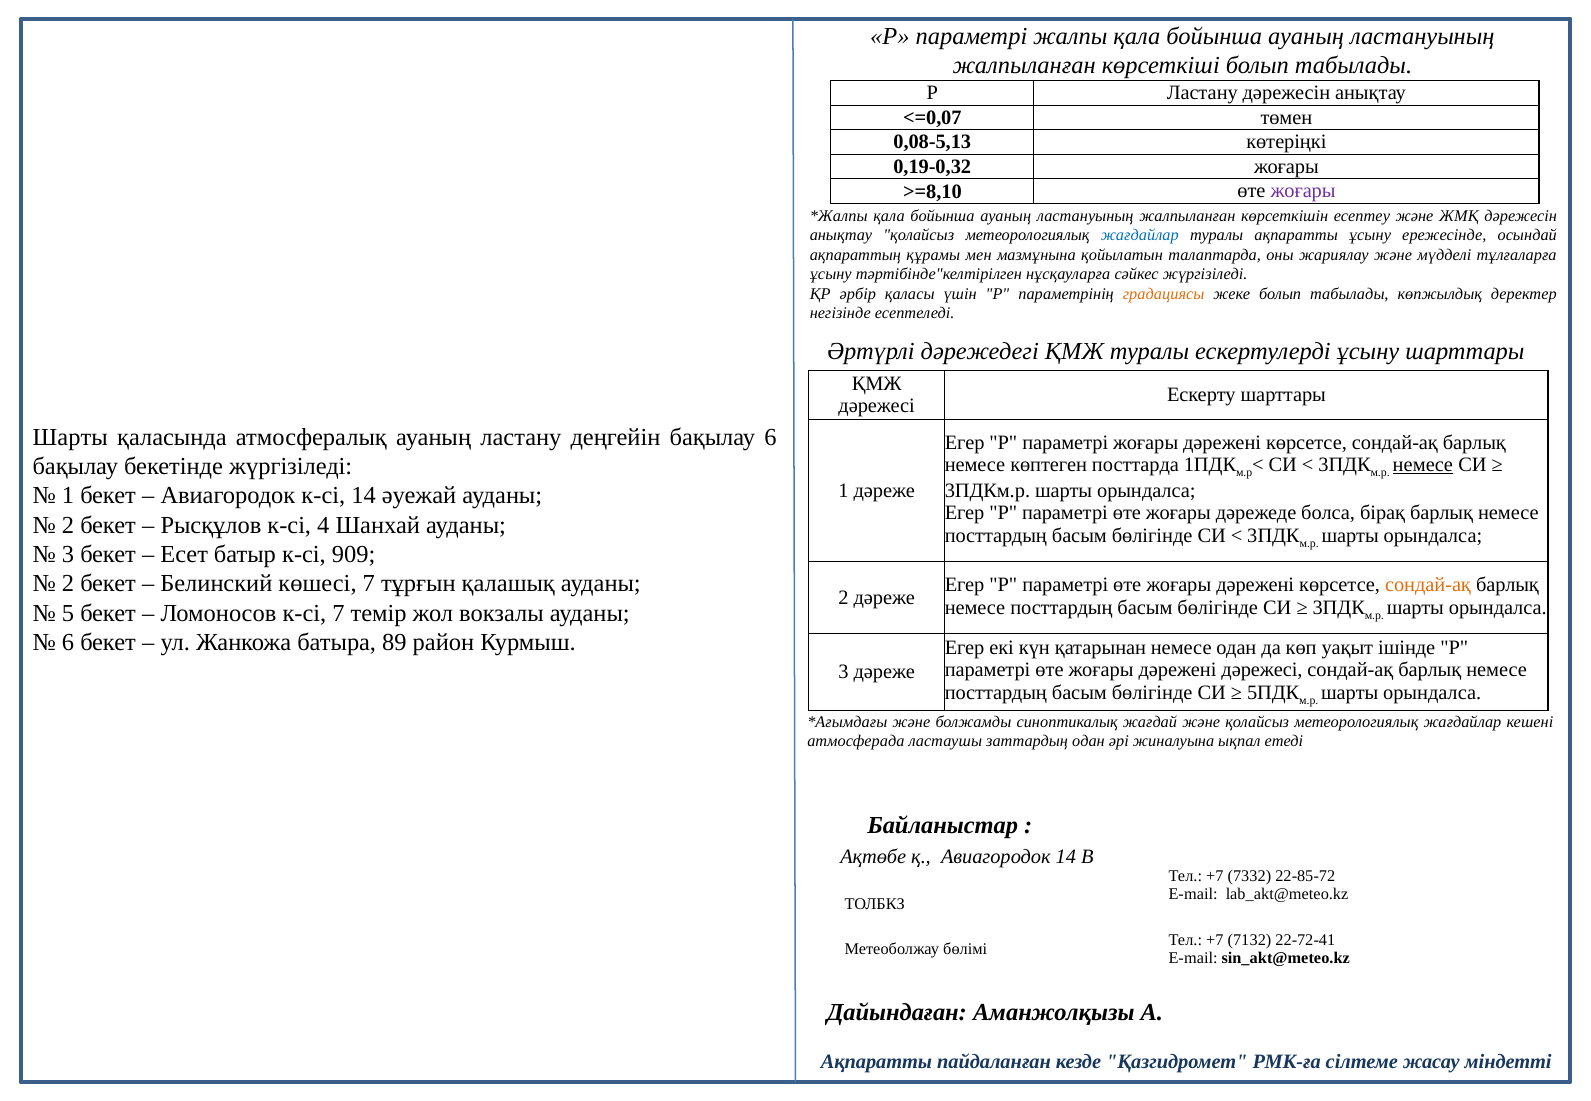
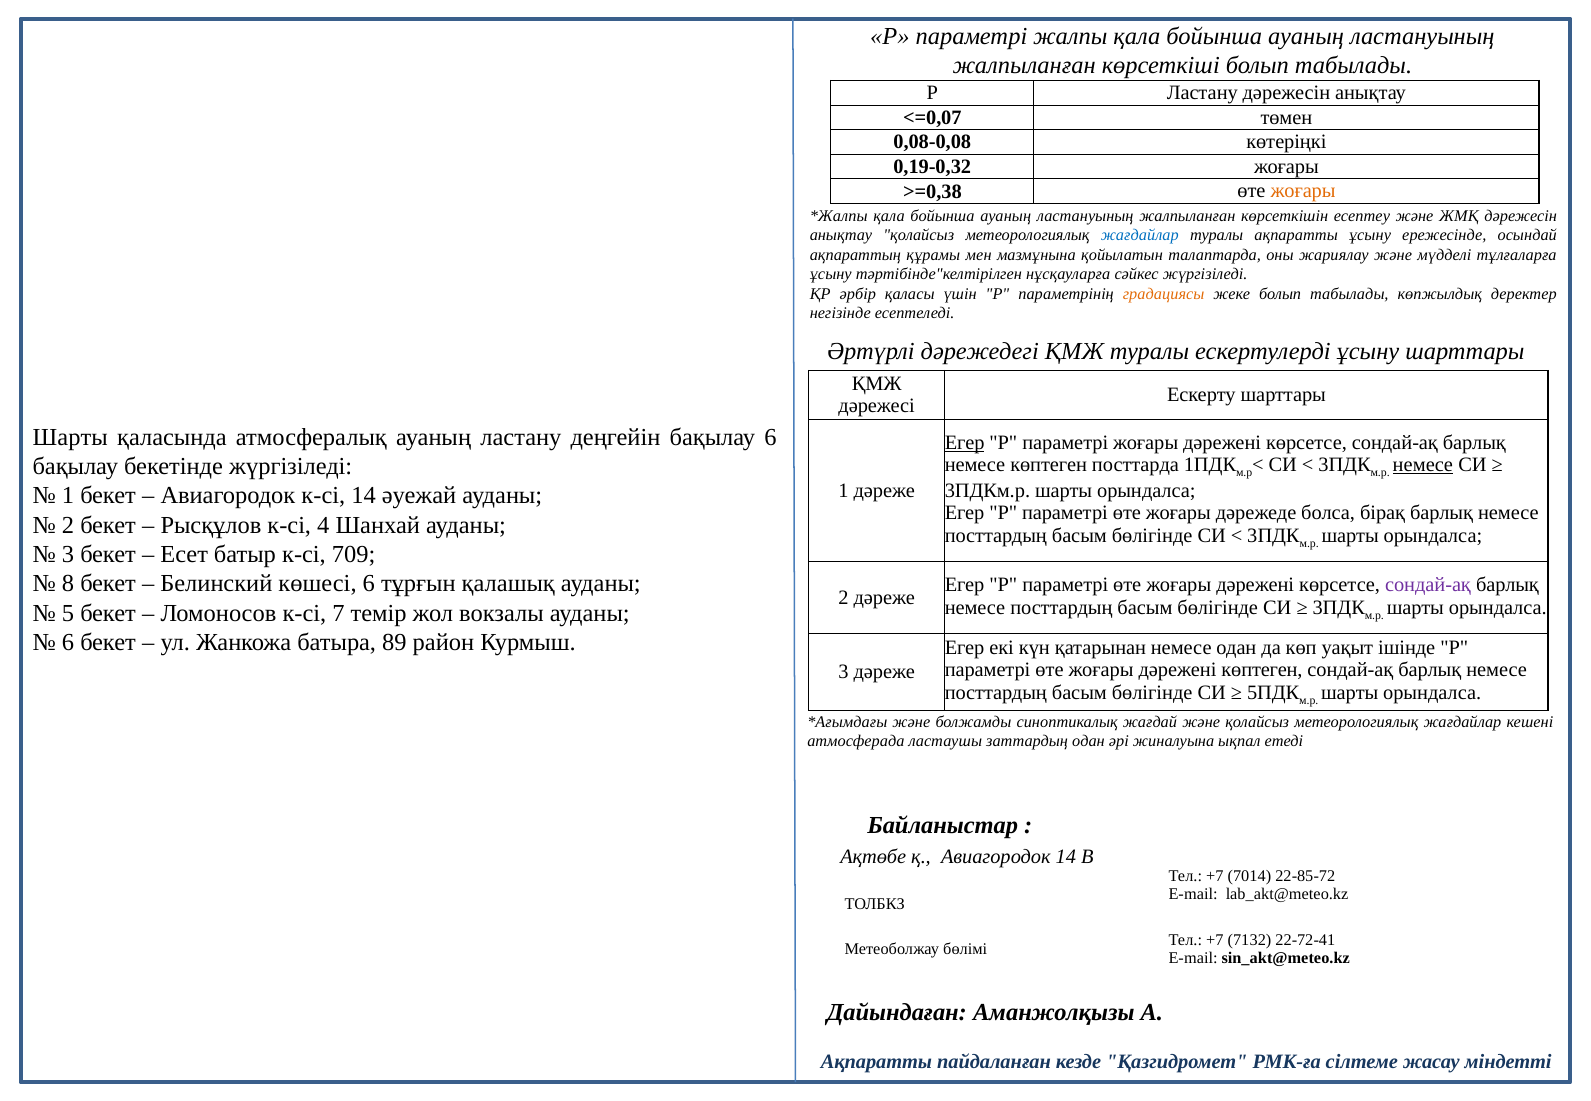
0,08-5,13: 0,08-5,13 -> 0,08-0,08
>=8,10: >=8,10 -> >=0,38
жоғары at (1303, 191) colour: purple -> orange
Егер at (965, 443) underline: none -> present
909: 909 -> 709
2 at (68, 584): 2 -> 8
көшесі 7: 7 -> 6
сондай-ақ at (1428, 585) colour: orange -> purple
дәрежені дәрежесі: дәрежесі -> көптеген
7332: 7332 -> 7014
